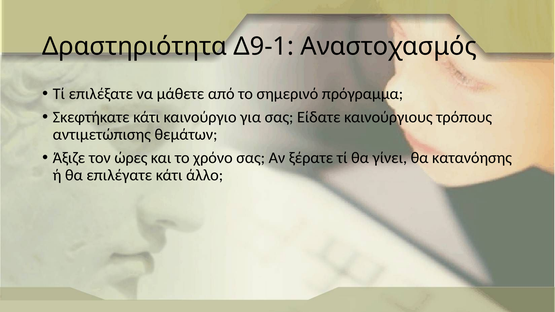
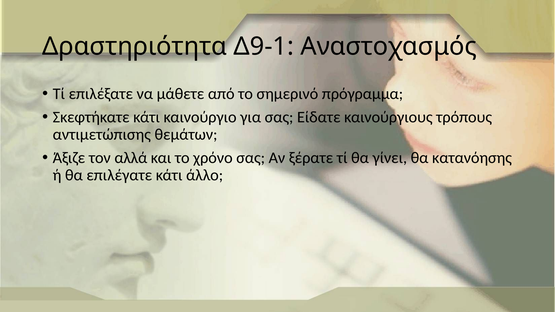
ώρες: ώρες -> αλλά
